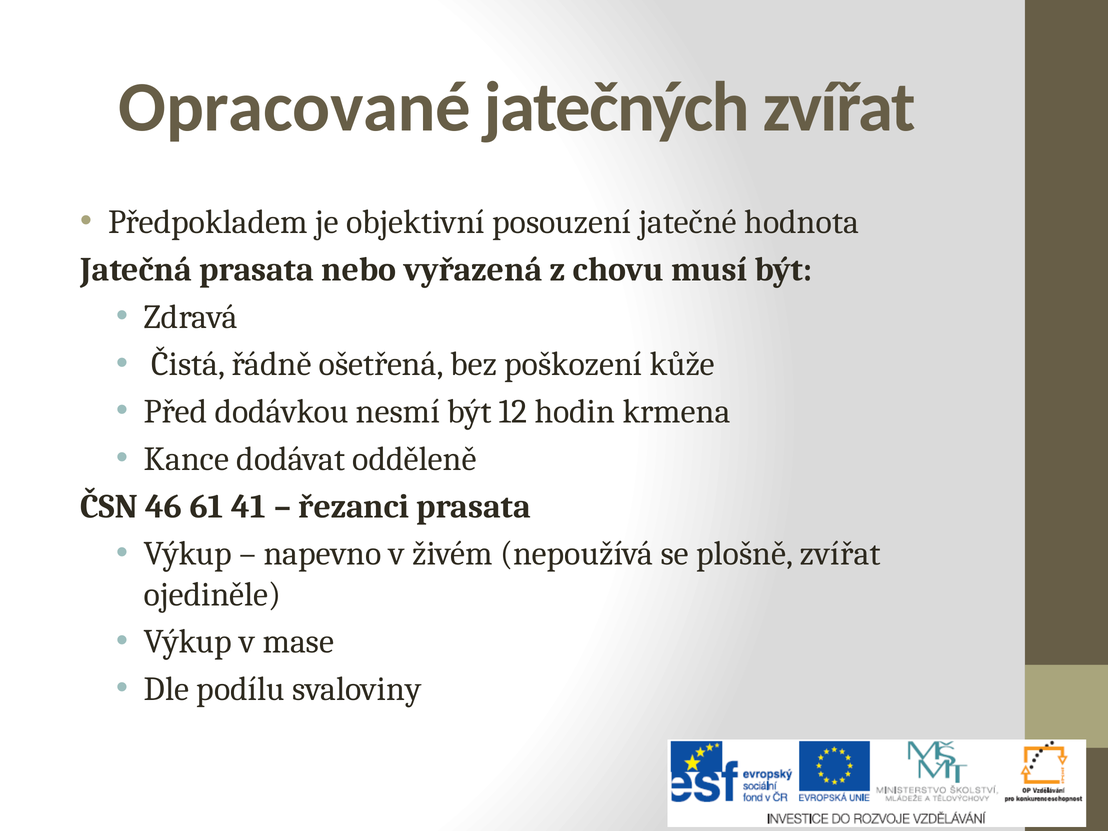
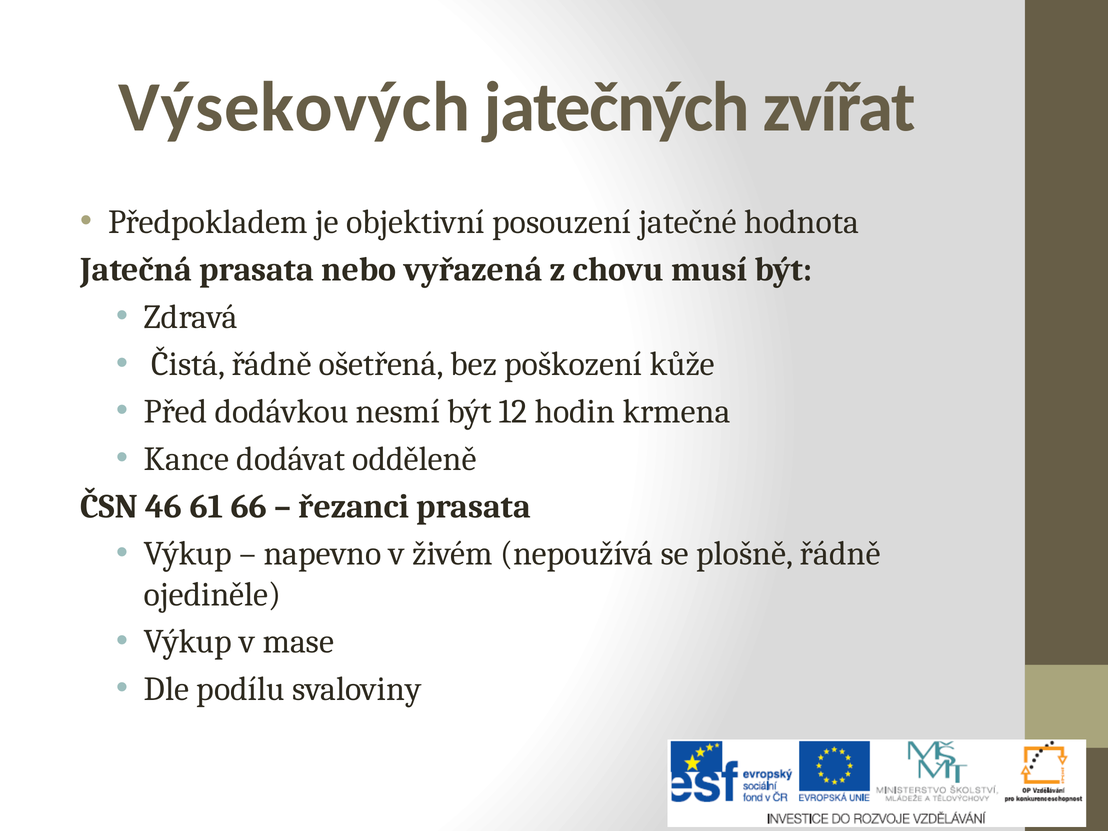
Opracované: Opracované -> Výsekových
41: 41 -> 66
plošně zvířat: zvířat -> řádně
